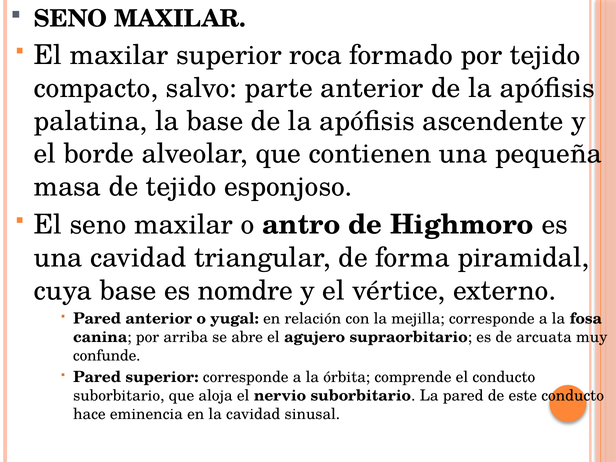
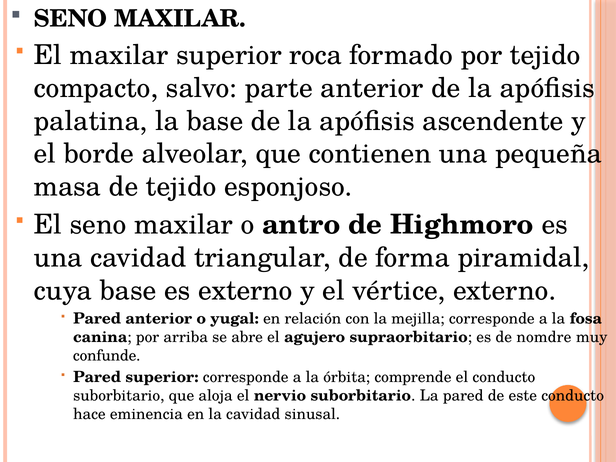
es nomdre: nomdre -> externo
arcuata: arcuata -> nomdre
